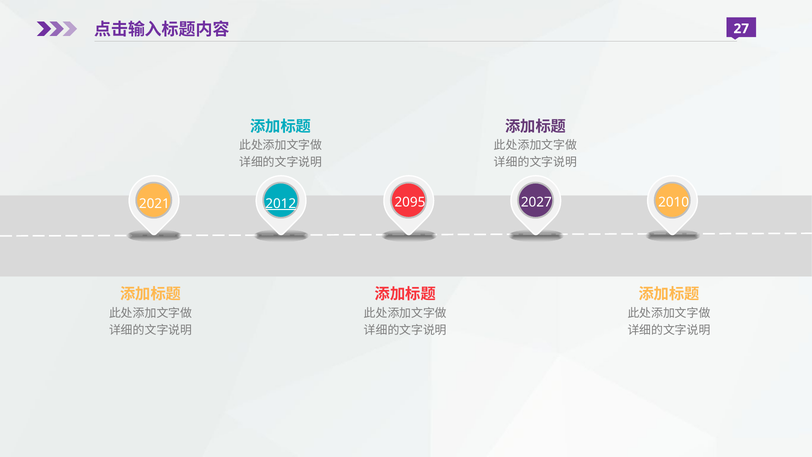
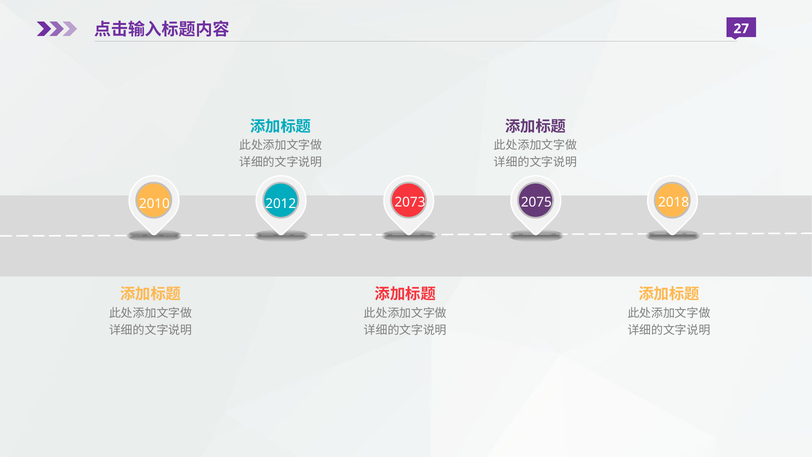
2095: 2095 -> 2073
2027: 2027 -> 2075
2010: 2010 -> 2018
2021: 2021 -> 2010
2012 underline: present -> none
